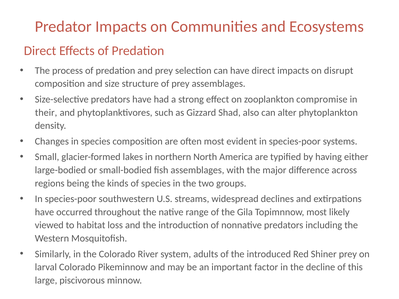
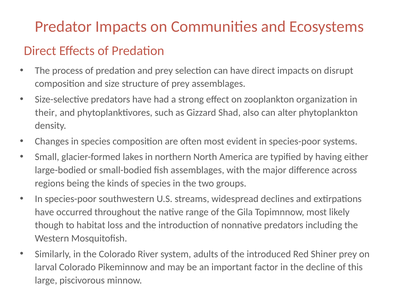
compromise: compromise -> organization
viewed: viewed -> though
